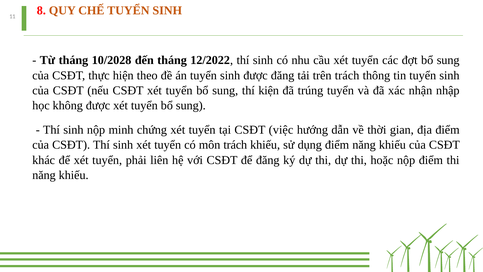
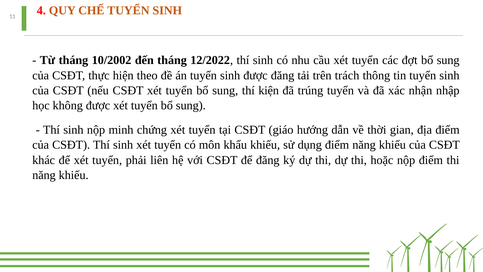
8: 8 -> 4
10/2028: 10/2028 -> 10/2002
việc: việc -> giáo
môn trách: trách -> khẩu
